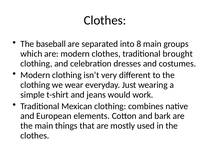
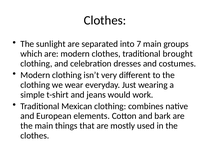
baseball: baseball -> sunlight
8: 8 -> 7
